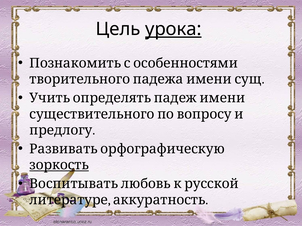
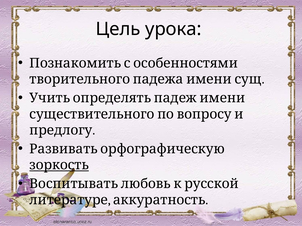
урока underline: present -> none
